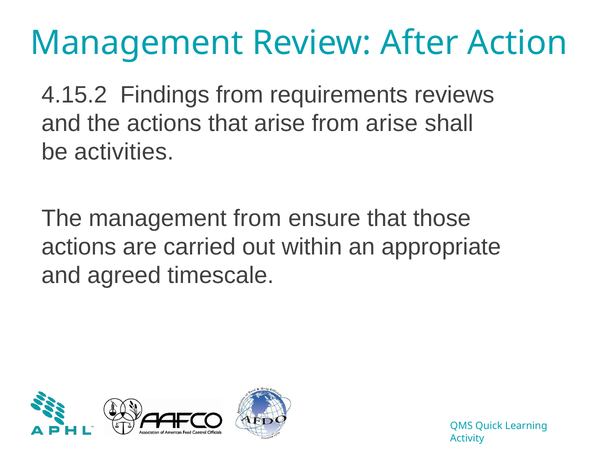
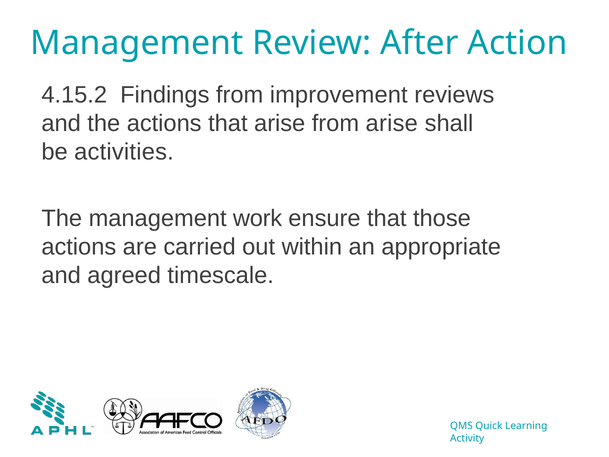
requirements: requirements -> improvement
management from: from -> work
